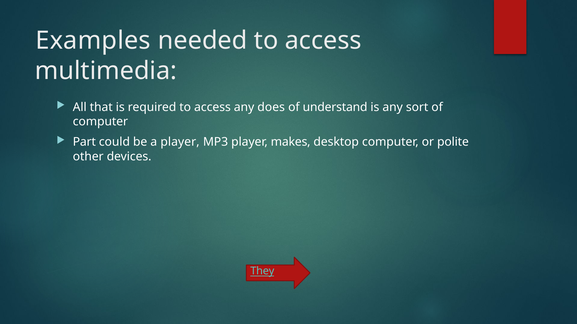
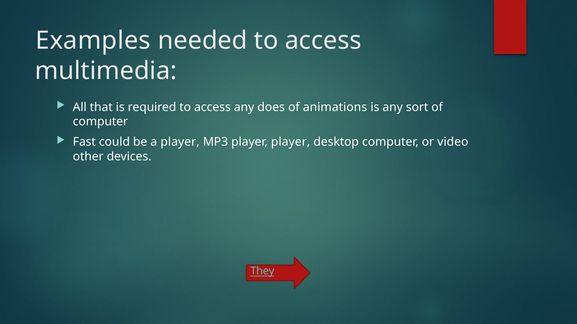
understand: understand -> animations
Part: Part -> Fast
player makes: makes -> player
polite: polite -> video
